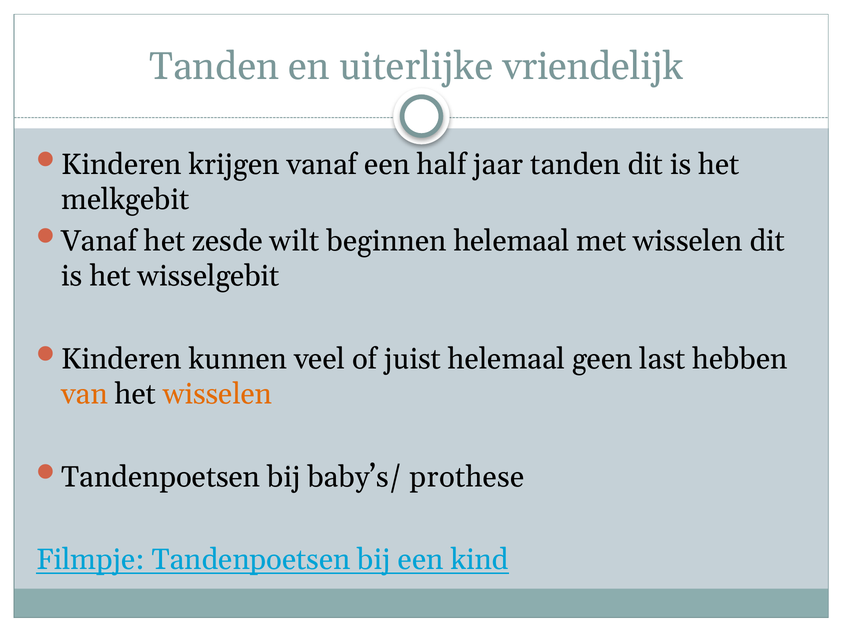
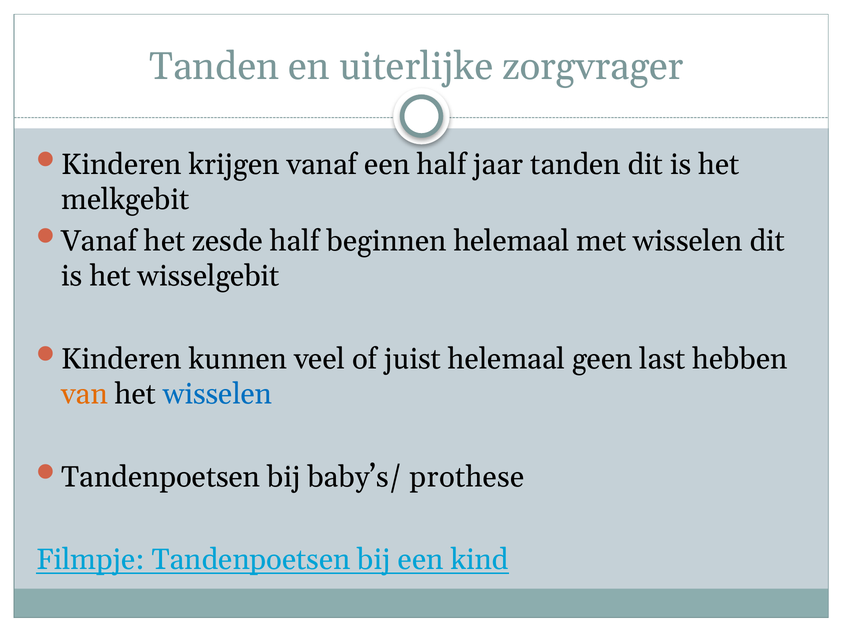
vriendelijk: vriendelijk -> zorgvrager
zesde wilt: wilt -> half
wisselen at (218, 394) colour: orange -> blue
